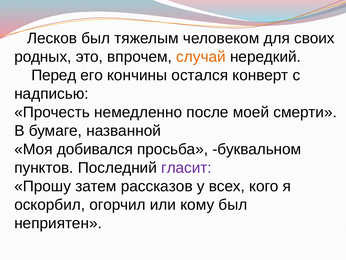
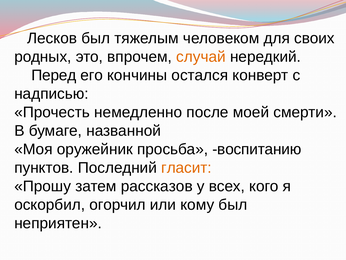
добивался: добивался -> оружейник
буквальном: буквальном -> воспитанию
гласит colour: purple -> orange
